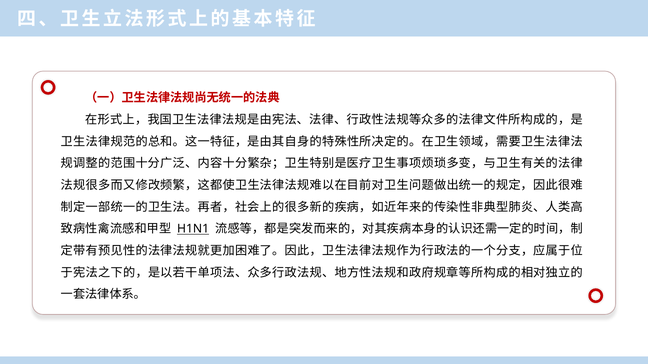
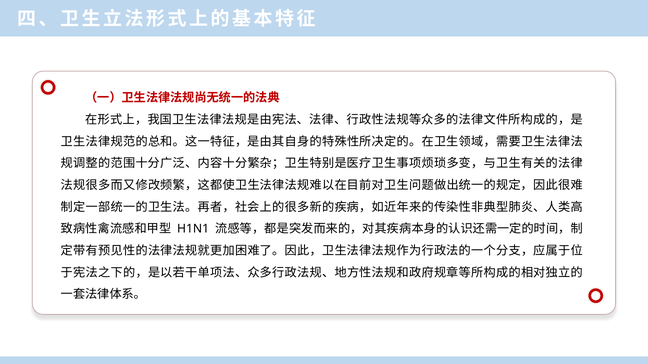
H1N1 underline: present -> none
